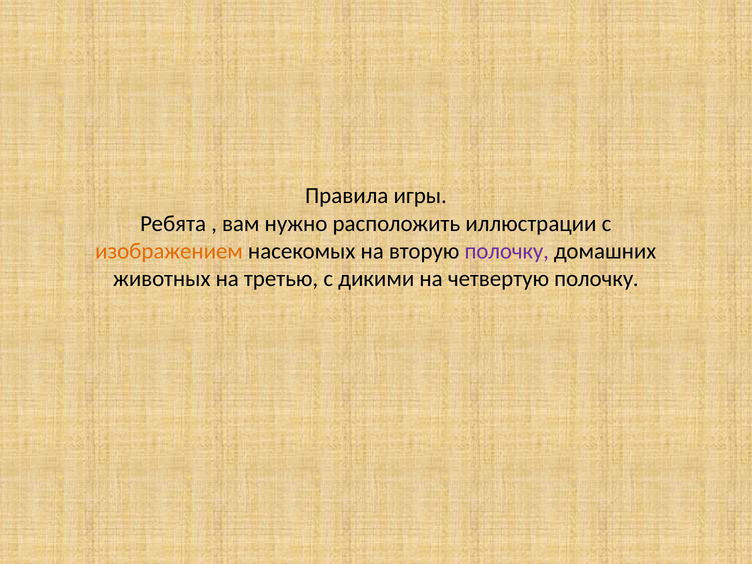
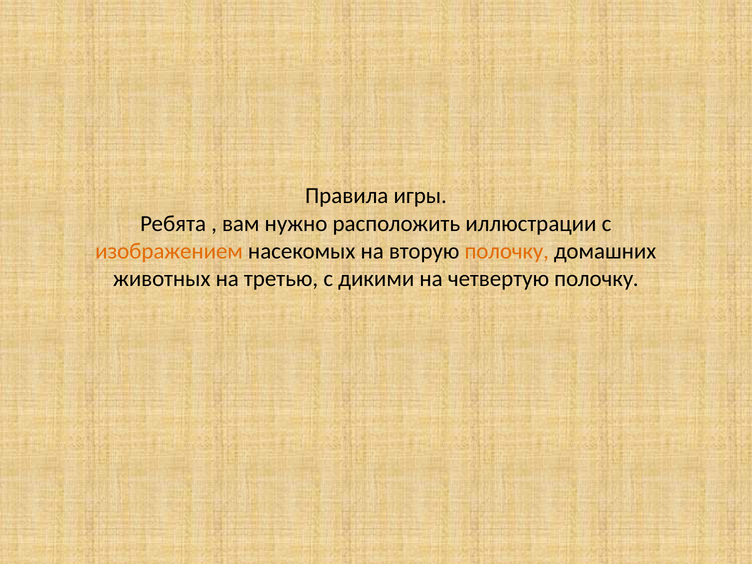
полочку at (507, 251) colour: purple -> orange
